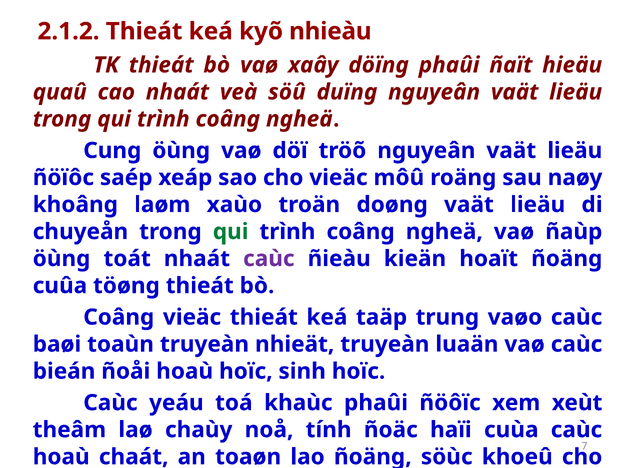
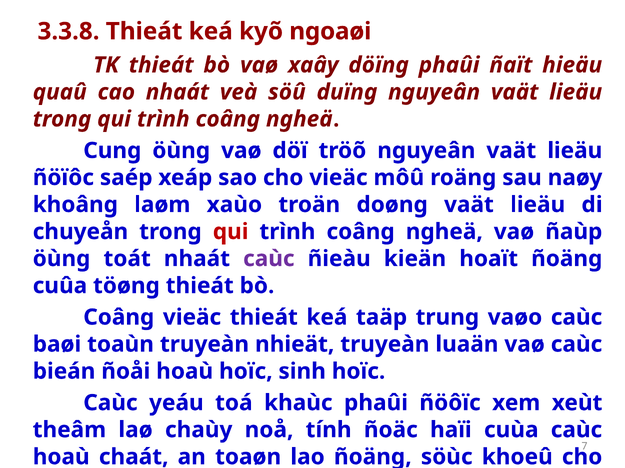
2.1.2: 2.1.2 -> 3.3.8
nhieàu: nhieàu -> ngoaøi
qui at (231, 232) colour: green -> red
